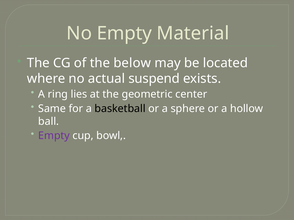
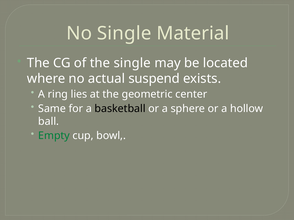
No Empty: Empty -> Single
the below: below -> single
Empty at (54, 136) colour: purple -> green
